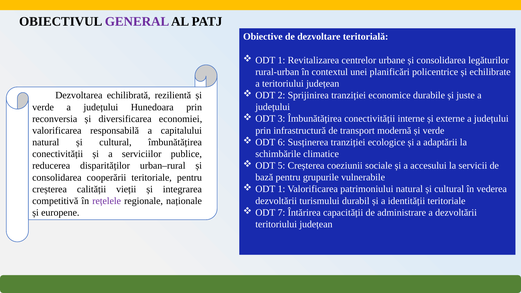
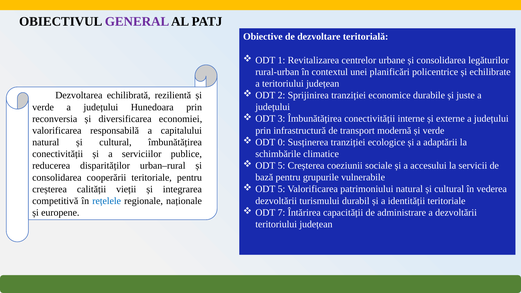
6: 6 -> 0
1 at (281, 189): 1 -> 5
rețelele colour: purple -> blue
